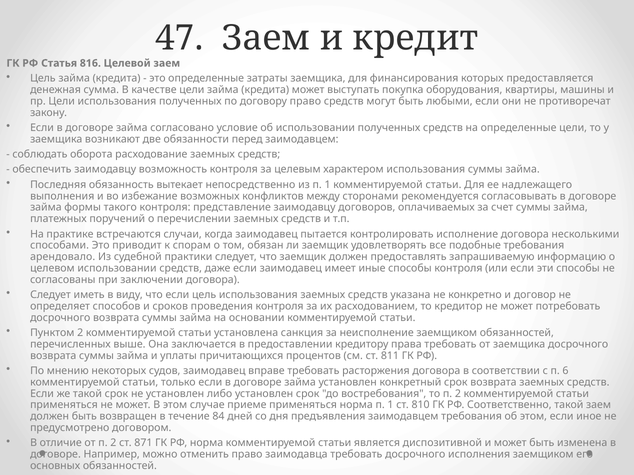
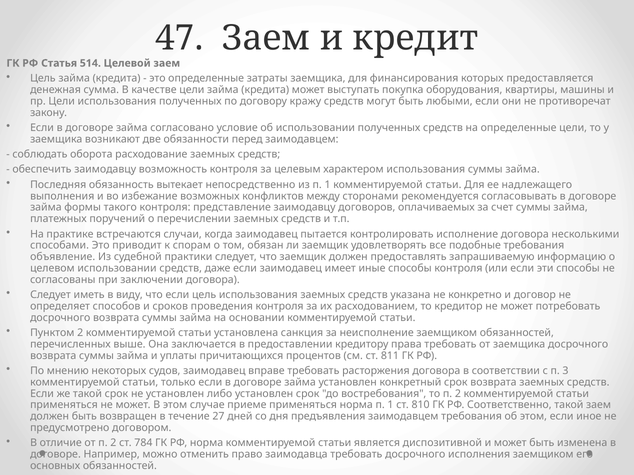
816: 816 -> 514
договору право: право -> кражу
арендовало: арендовало -> объявление
6: 6 -> 3
84: 84 -> 27
871: 871 -> 784
